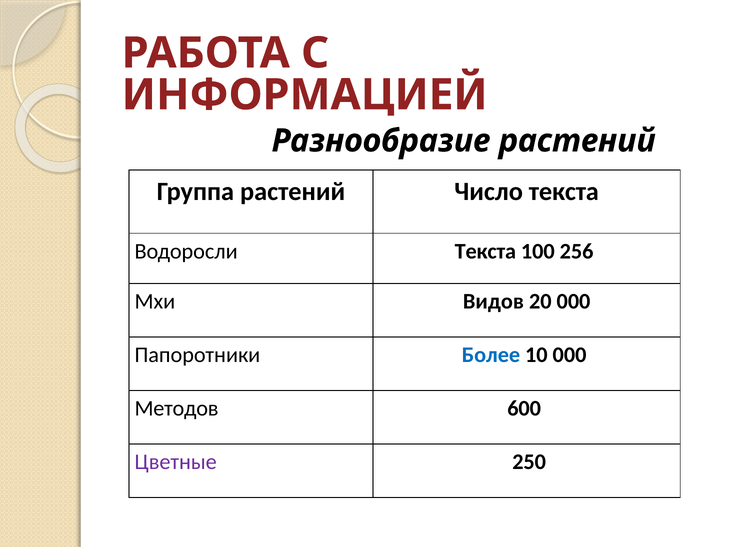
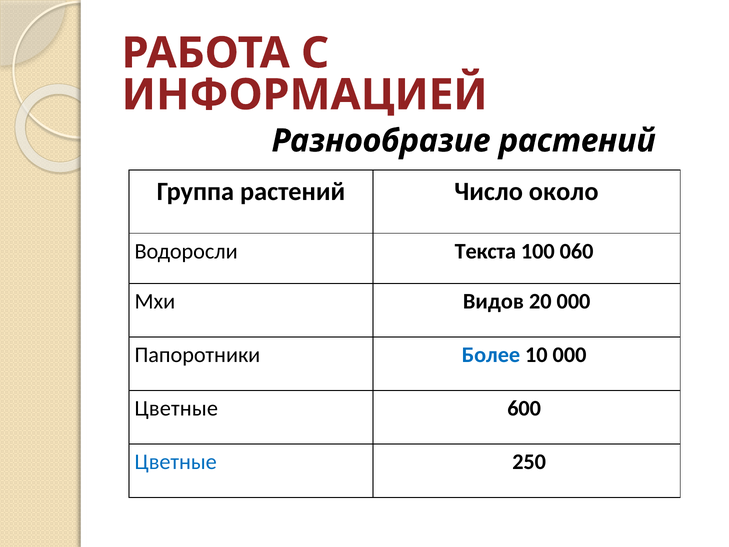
Число текста: текста -> около
256: 256 -> 060
Методов at (176, 408): Методов -> Цветные
Цветные at (176, 462) colour: purple -> blue
